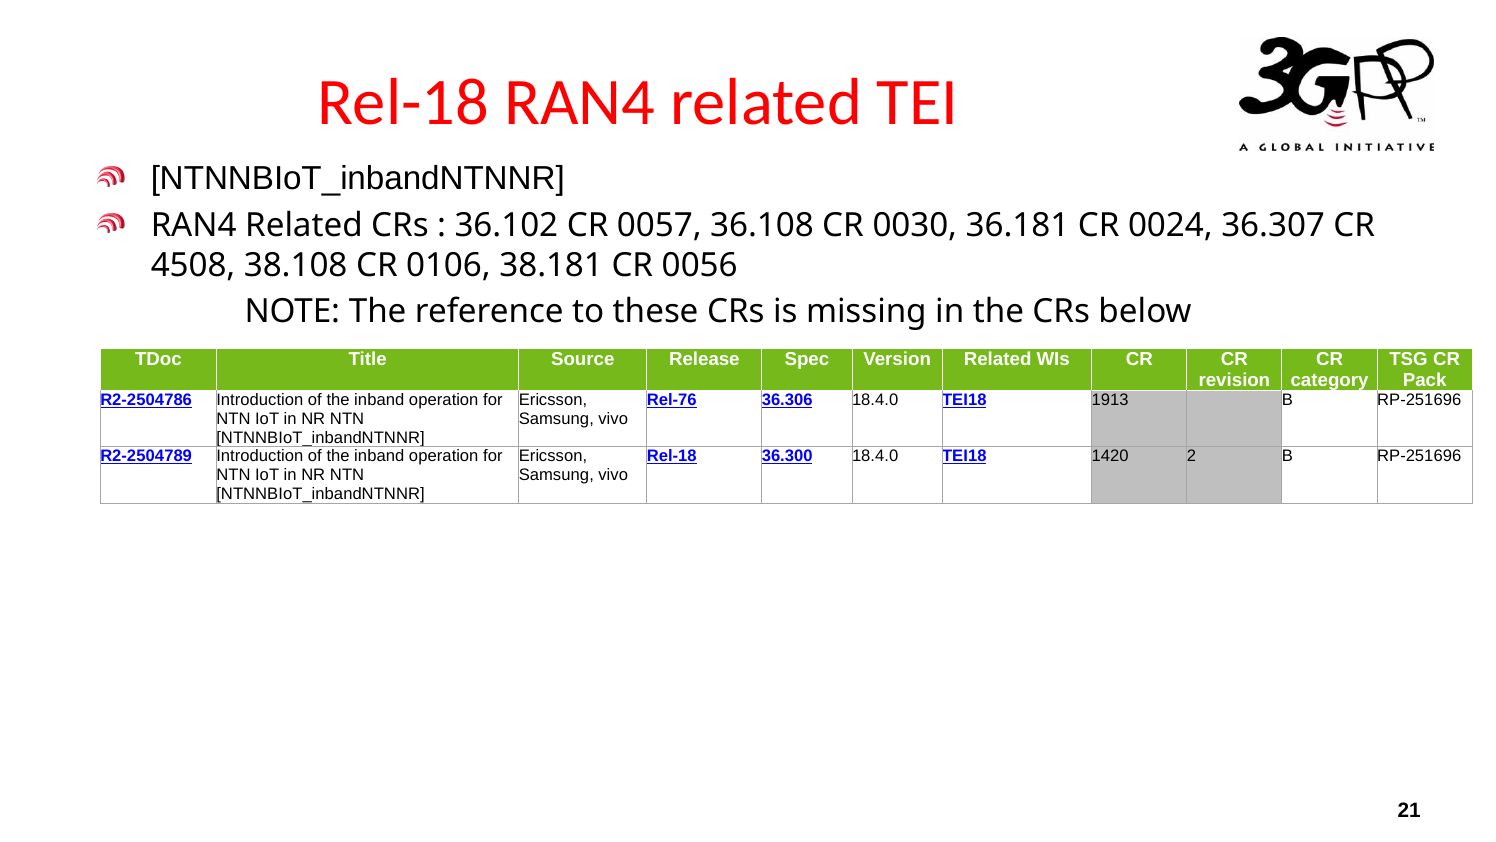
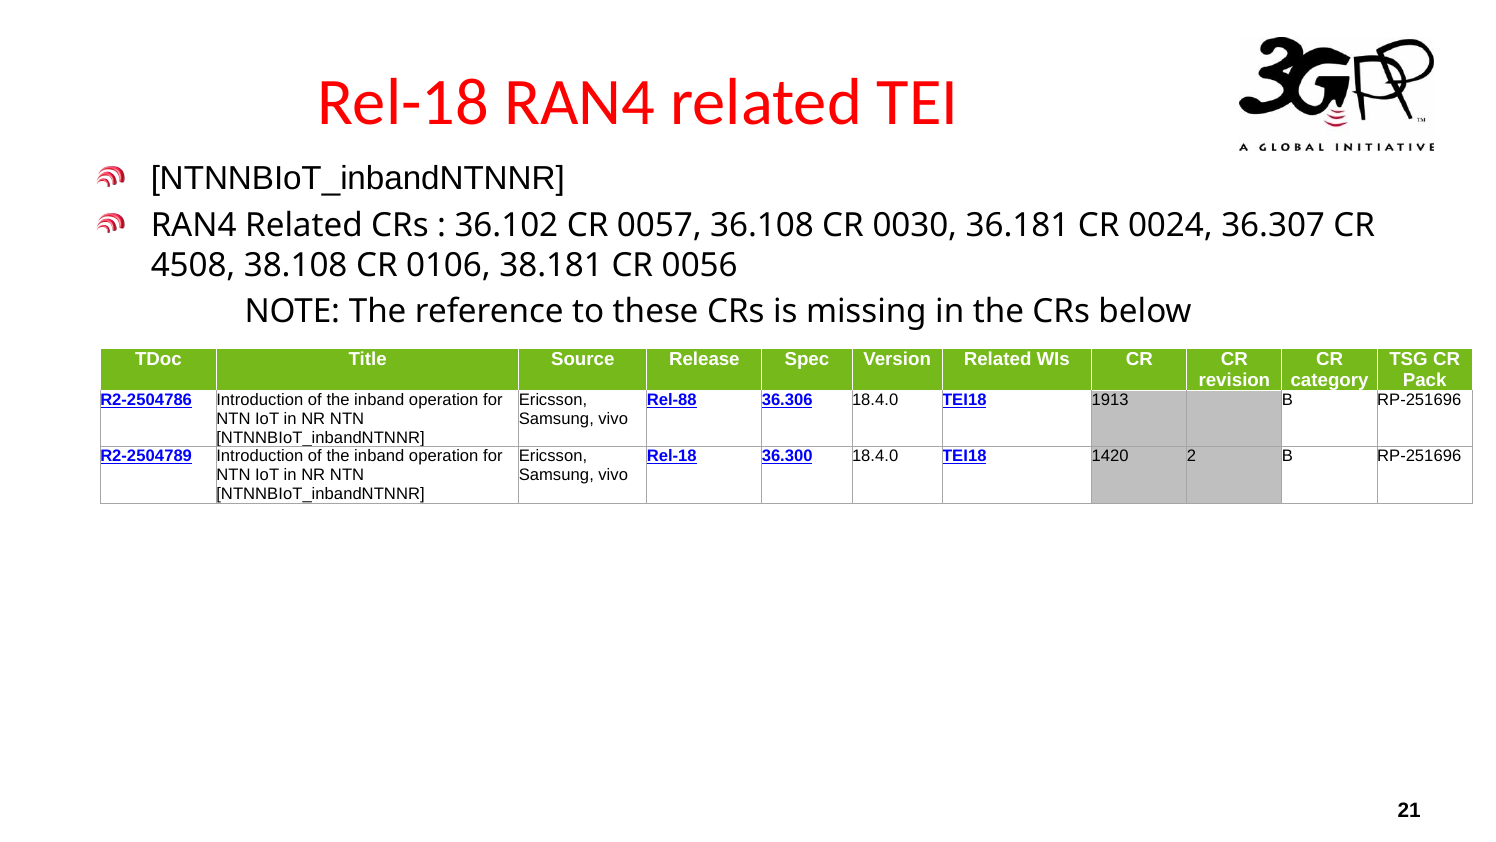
Rel-76: Rel-76 -> Rel-88
